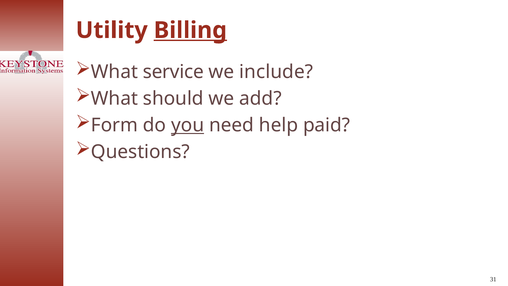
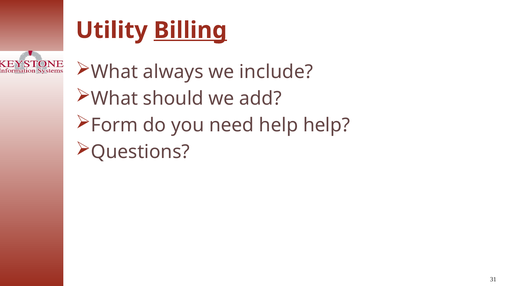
service: service -> always
you underline: present -> none
help paid: paid -> help
